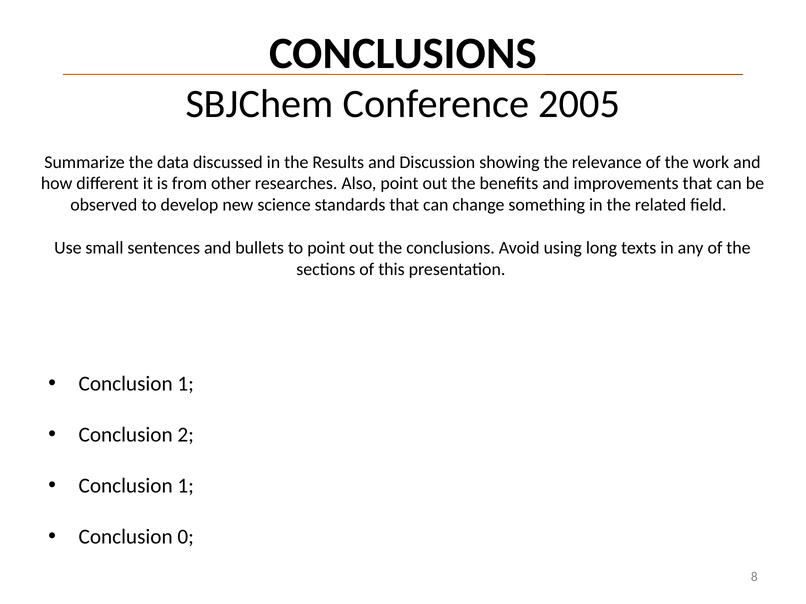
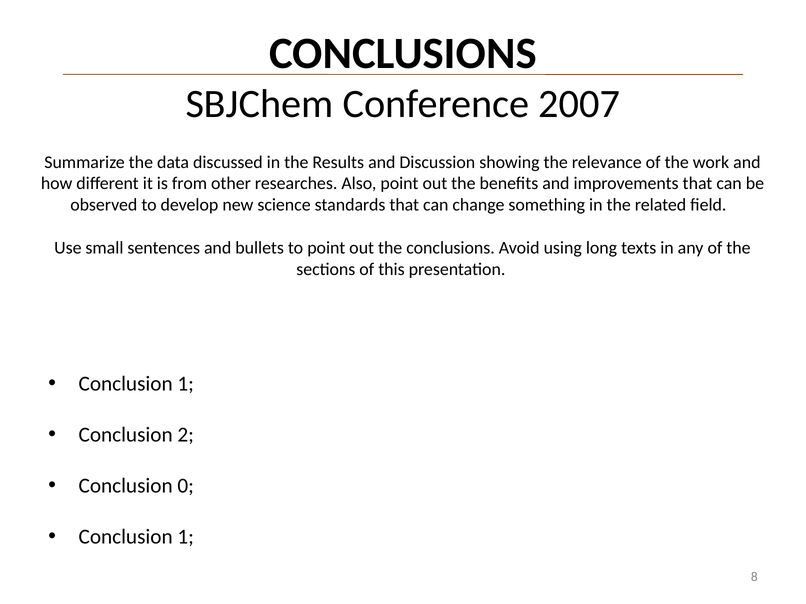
2005: 2005 -> 2007
1 at (186, 486): 1 -> 0
0 at (186, 537): 0 -> 1
